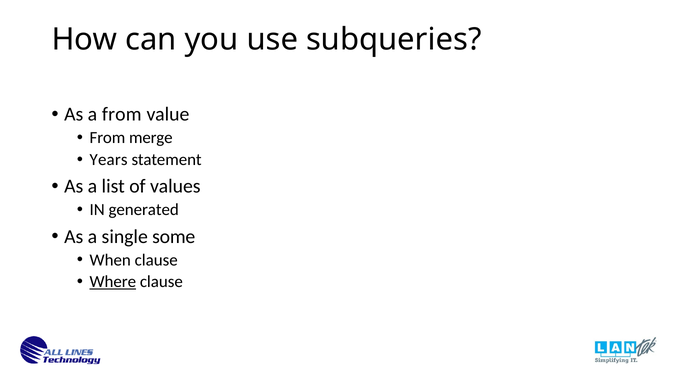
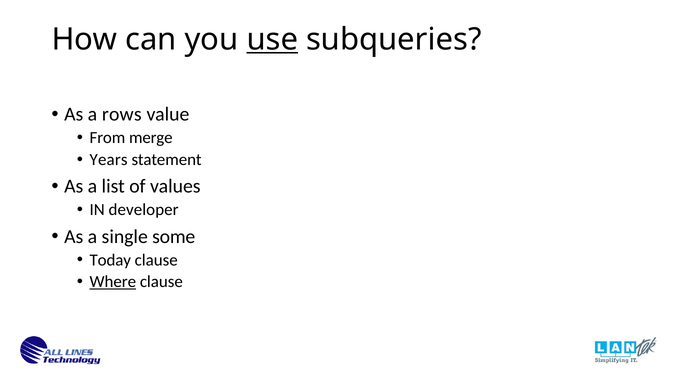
use underline: none -> present
a from: from -> rows
generated: generated -> developer
When: When -> Today
